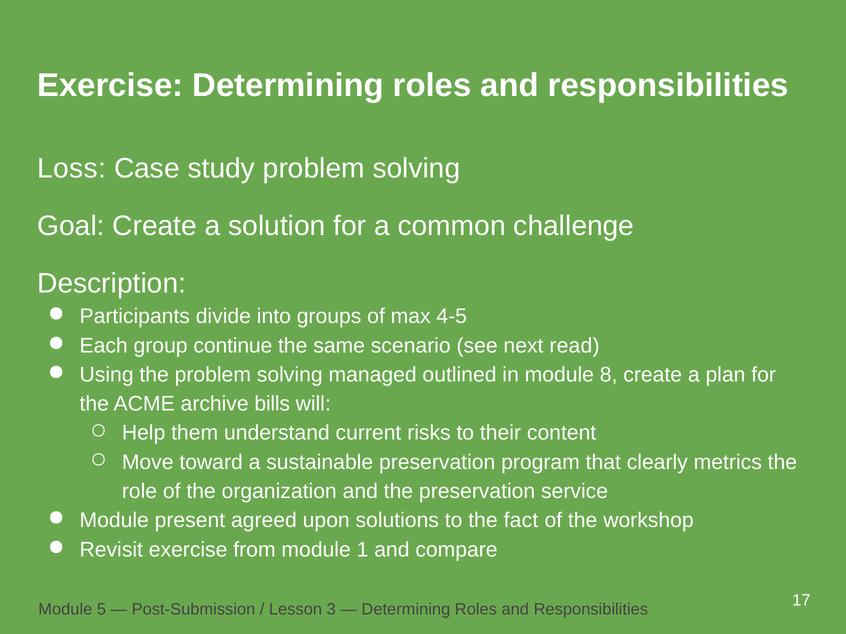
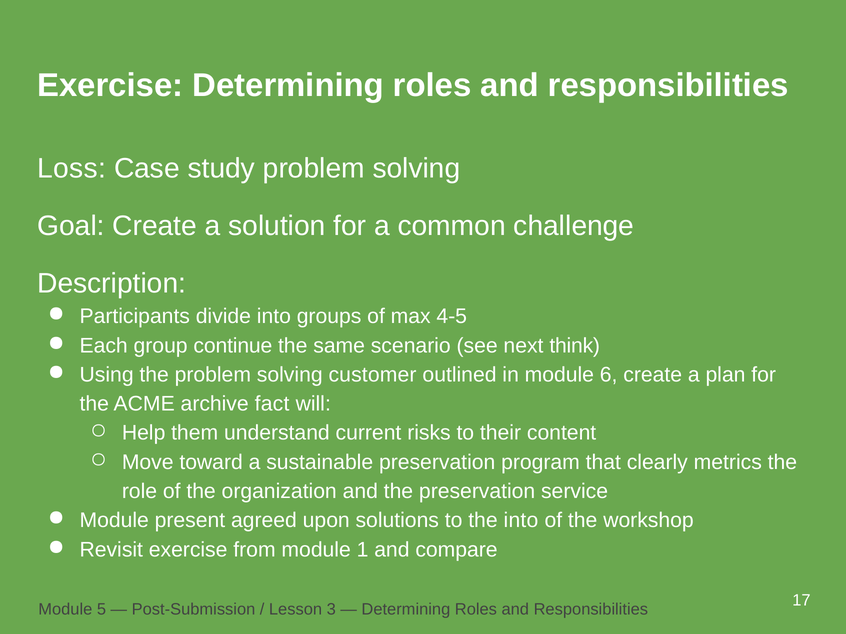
read: read -> think
managed: managed -> customer
8: 8 -> 6
bills: bills -> fact
the fact: fact -> into
